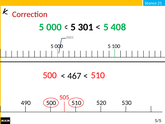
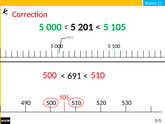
301: 301 -> 201
408: 408 -> 105
467: 467 -> 691
